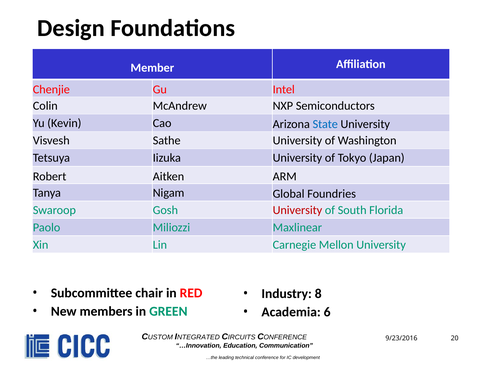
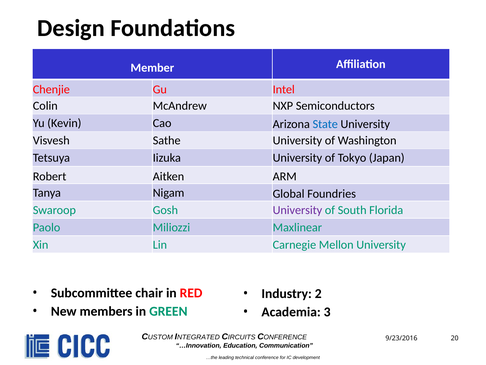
University at (297, 210) colour: red -> purple
8: 8 -> 2
6: 6 -> 3
